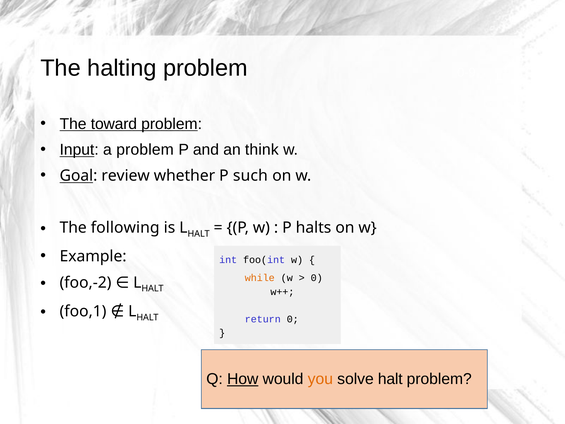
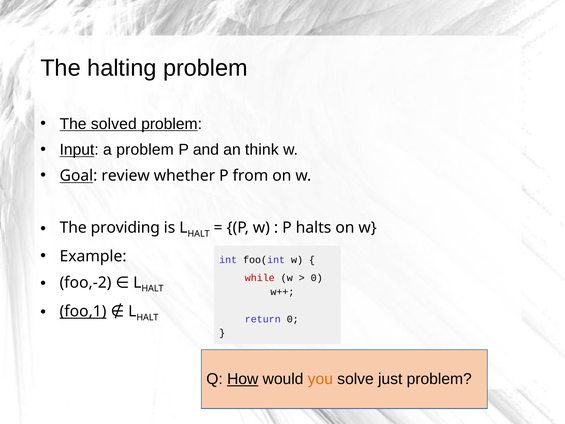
toward: toward -> solved
such: such -> from
following: following -> providing
while colour: orange -> red
foo,1 underline: none -> present
solve halt: halt -> just
